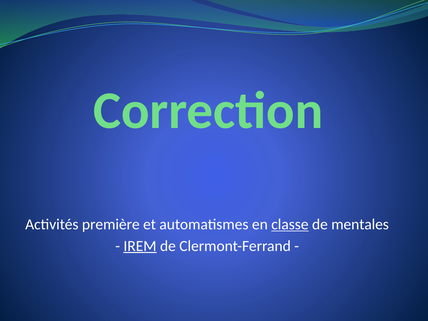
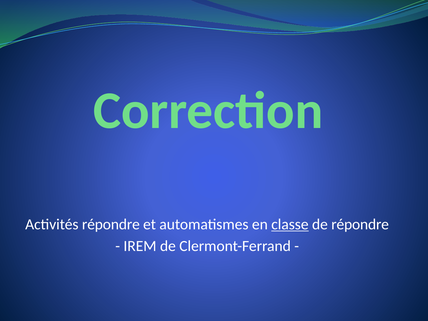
Activités première: première -> répondre
de mentales: mentales -> répondre
IREM underline: present -> none
